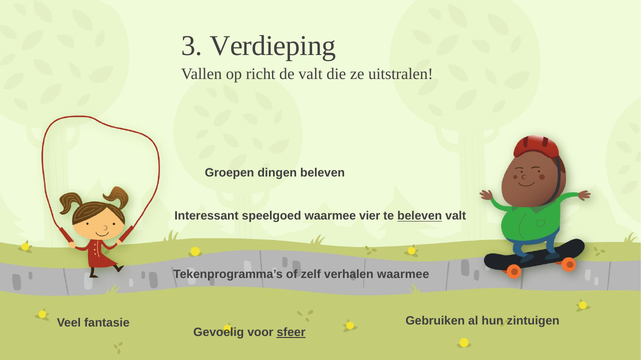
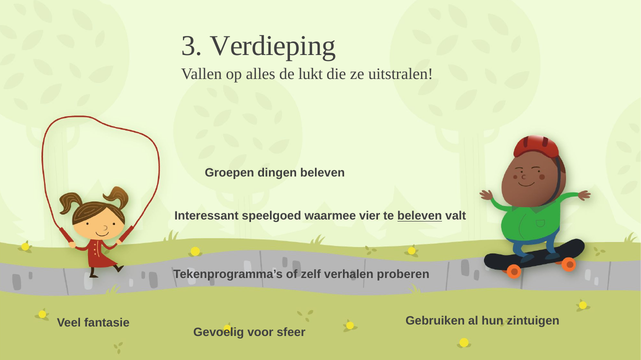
richt: richt -> alles
de valt: valt -> lukt
verhalen waarmee: waarmee -> proberen
sfeer underline: present -> none
